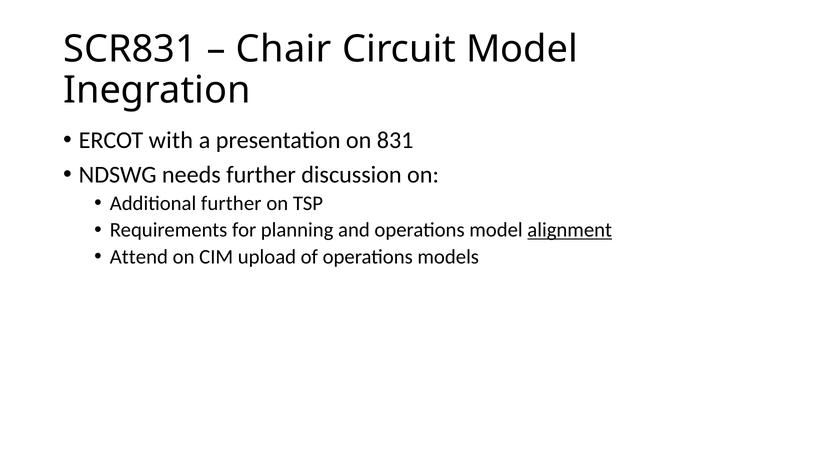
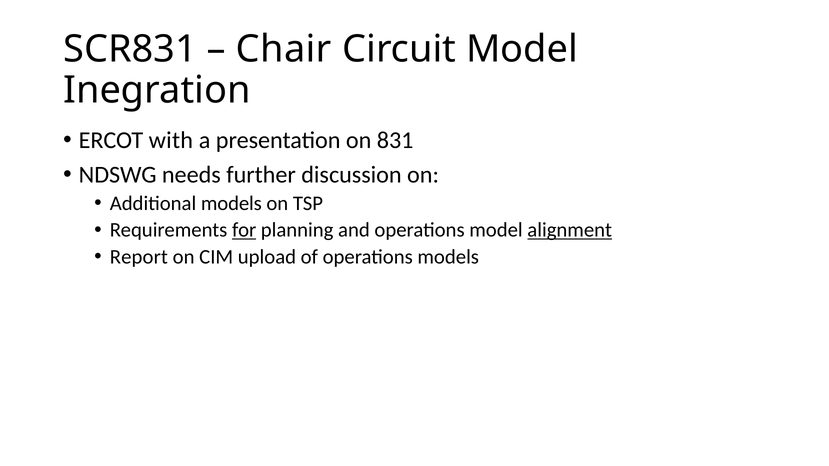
Additional further: further -> models
for underline: none -> present
Attend: Attend -> Report
